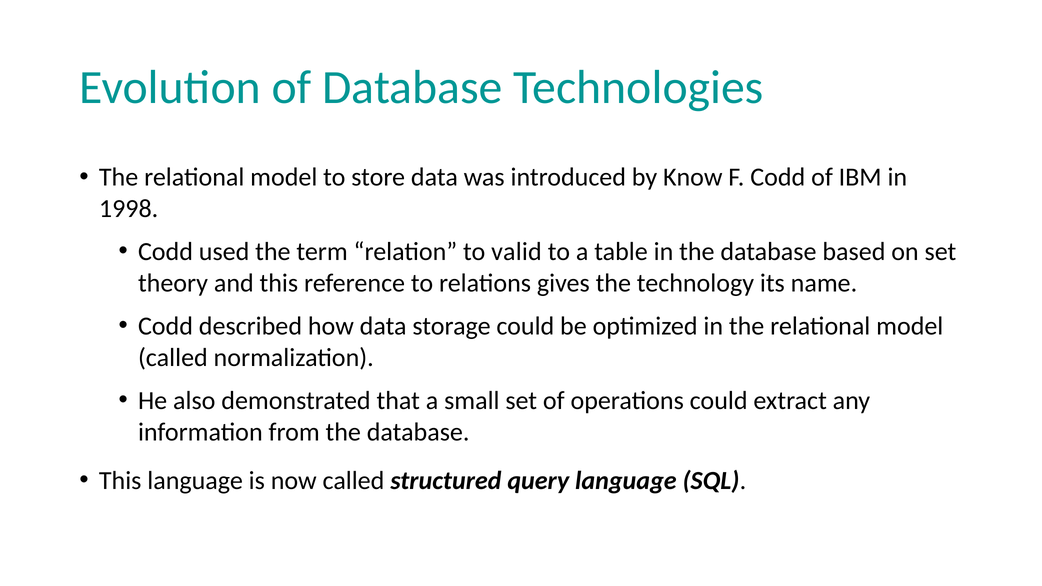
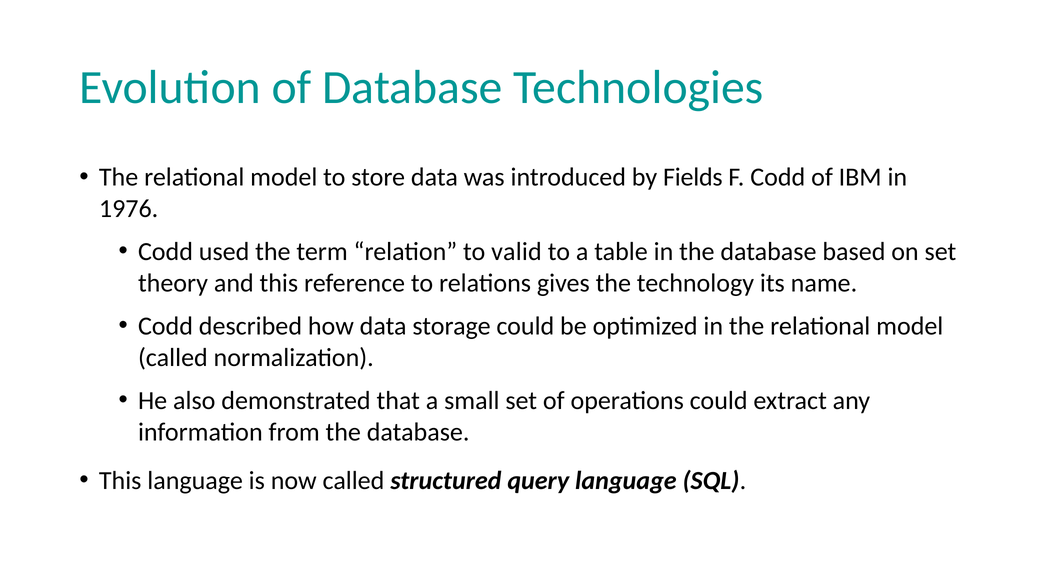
Know: Know -> Fields
1998: 1998 -> 1976
